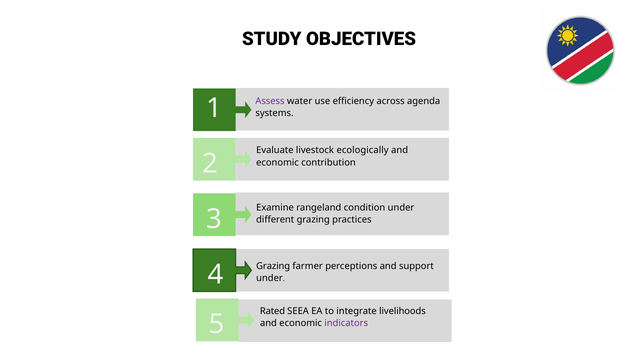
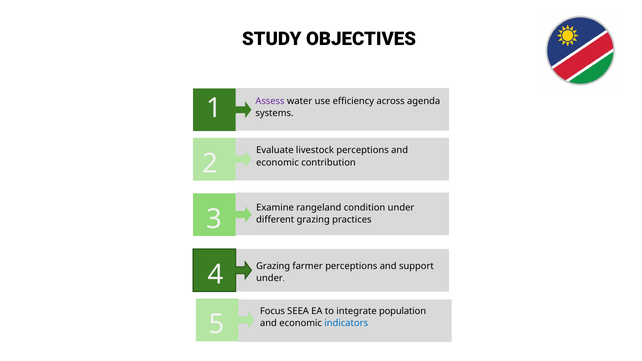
livestock ecologically: ecologically -> perceptions
Rated: Rated -> Focus
livelihoods: livelihoods -> population
indicators colour: purple -> blue
